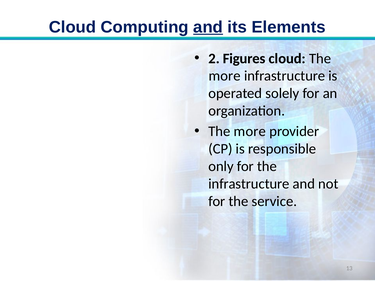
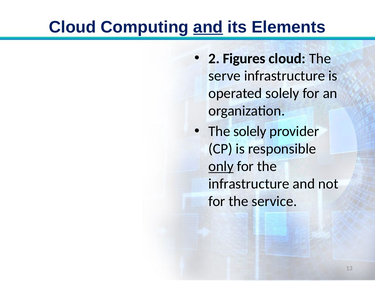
more at (225, 76): more -> serve
more at (250, 131): more -> solely
only underline: none -> present
